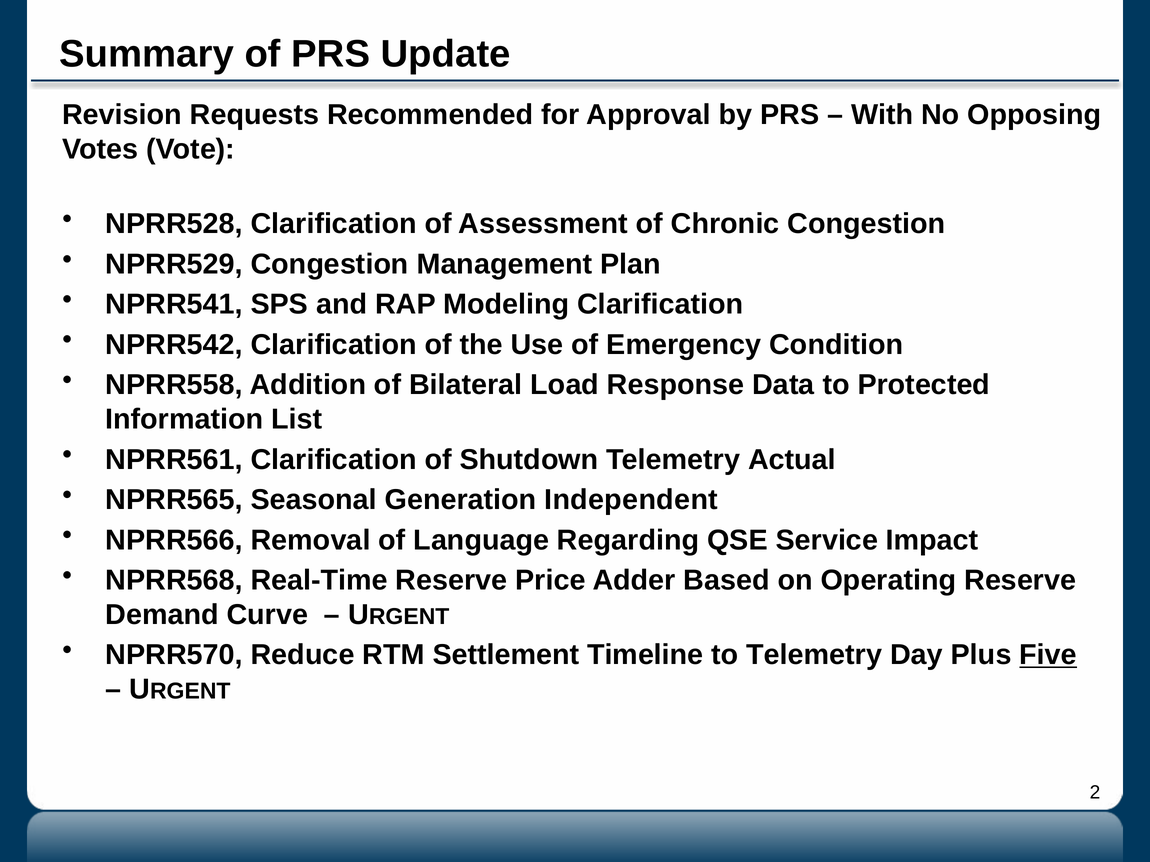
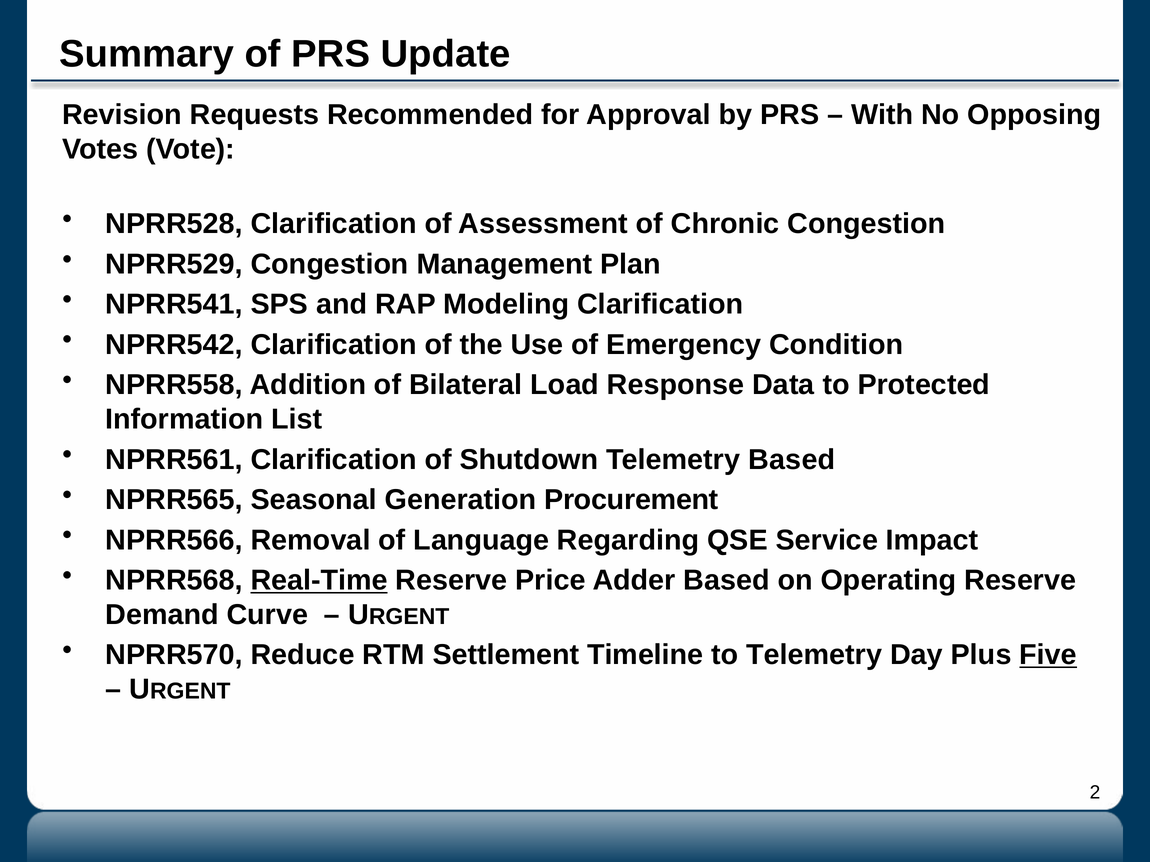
Telemetry Actual: Actual -> Based
Independent: Independent -> Procurement
Real-Time underline: none -> present
